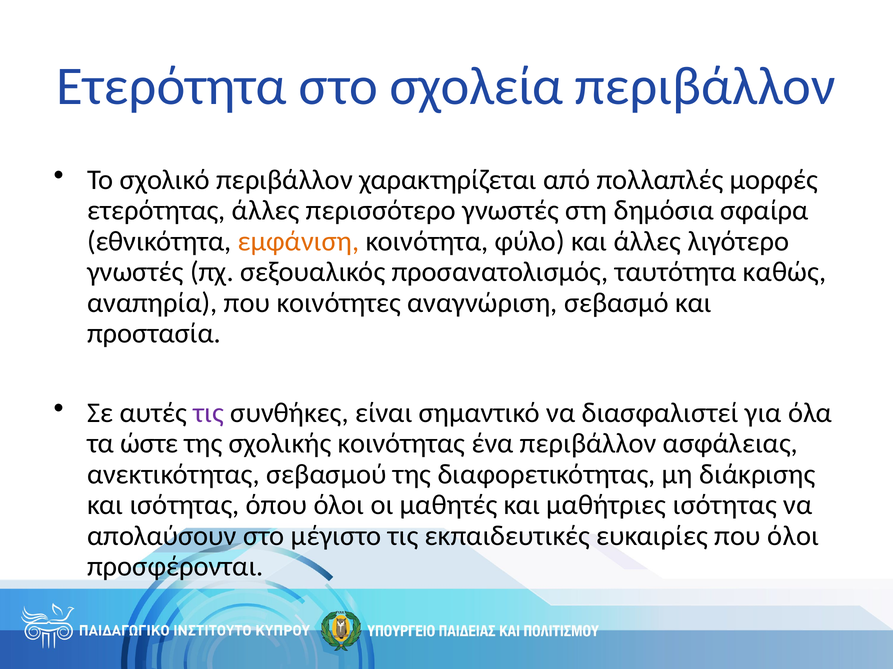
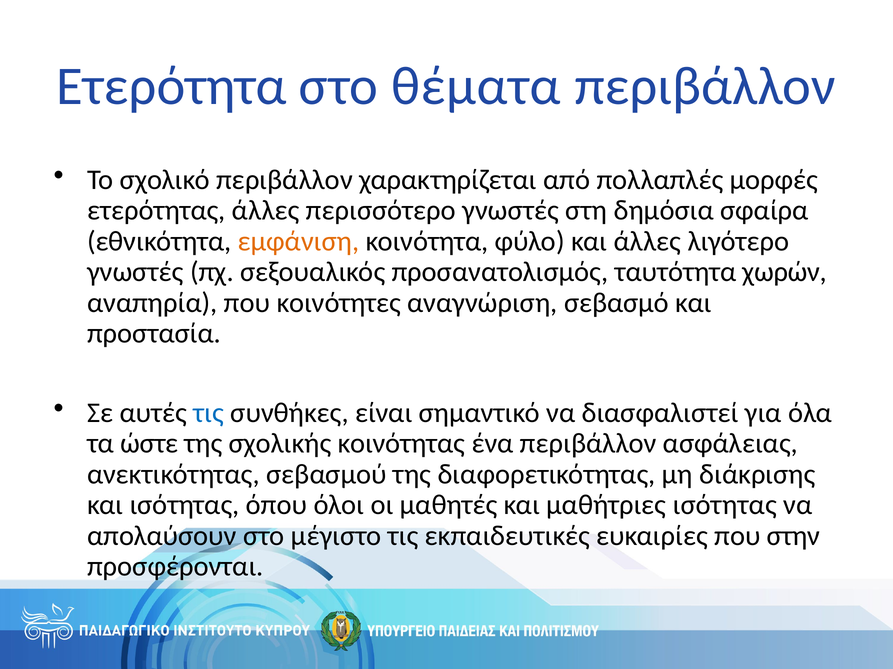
σχολεία: σχολεία -> θέματα
καθώς: καθώς -> χωρών
τις at (209, 413) colour: purple -> blue
που όλοι: όλοι -> στην
